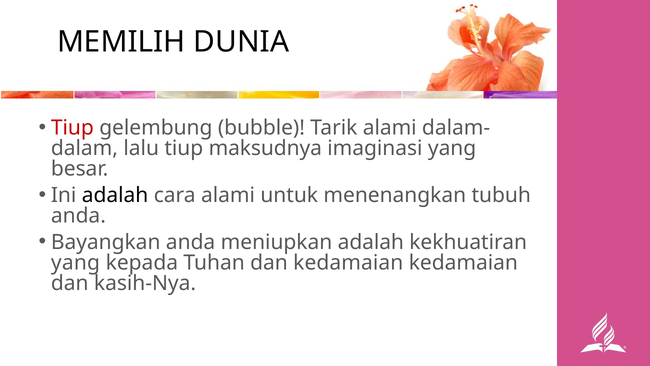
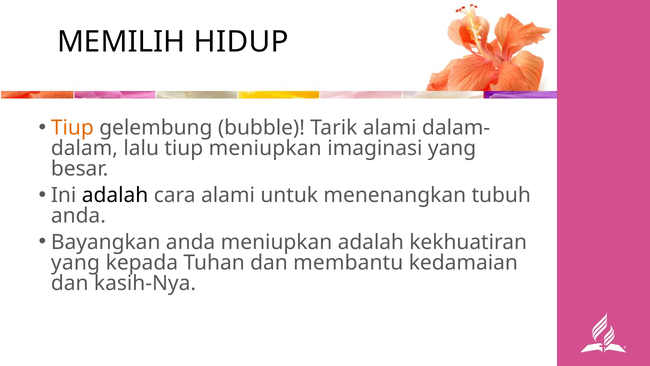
DUNIA: DUNIA -> HIDUP
Tiup at (72, 128) colour: red -> orange
tiup maksudnya: maksudnya -> meniupkan
dan kedamaian: kedamaian -> membantu
